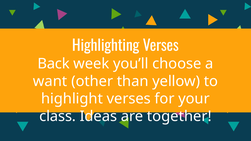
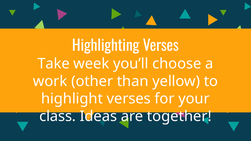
Back: Back -> Take
want: want -> work
